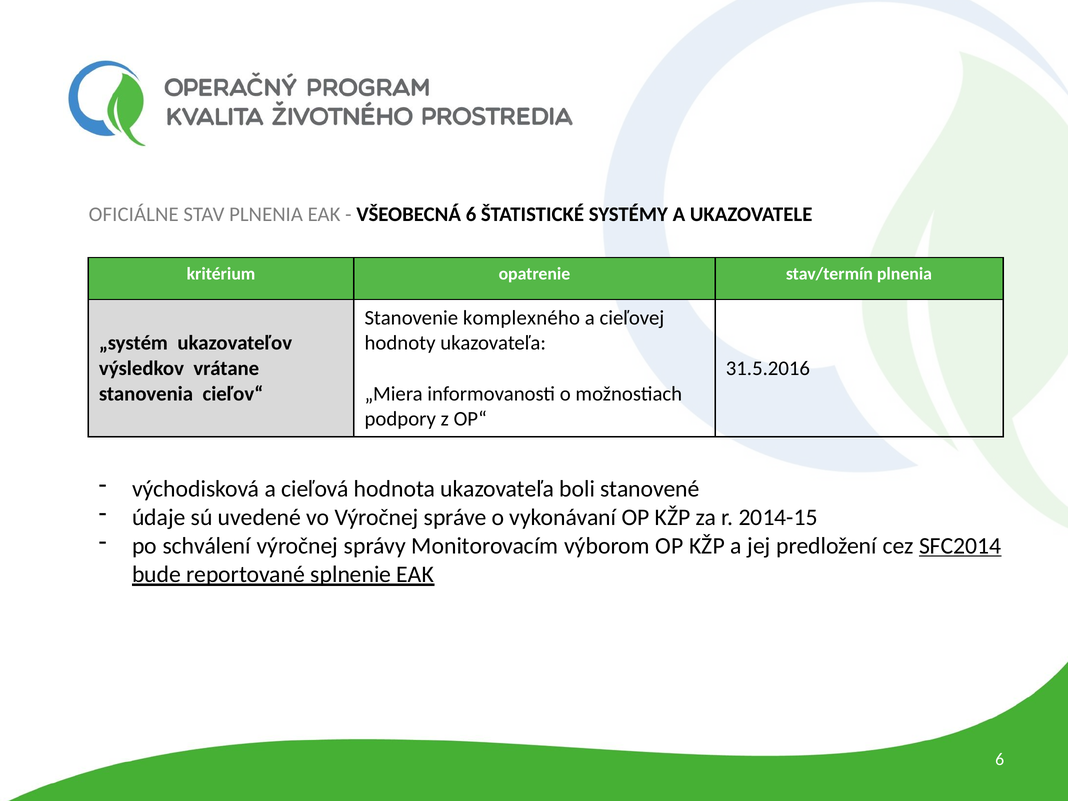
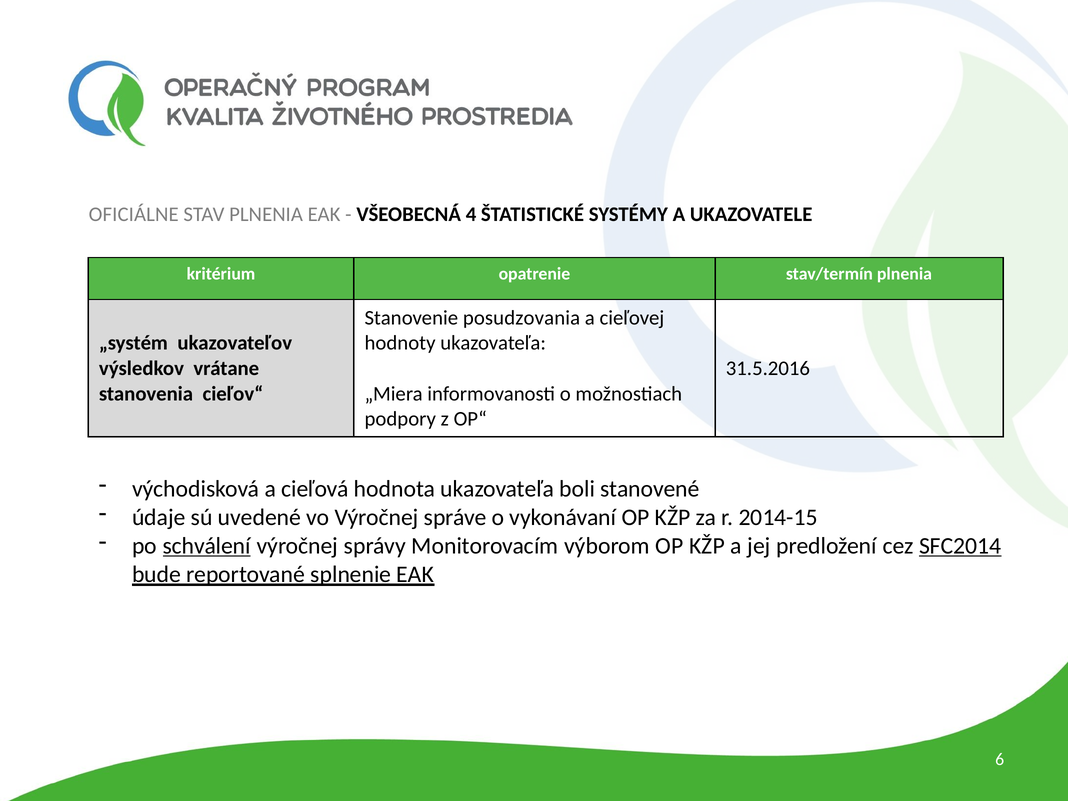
VŠEOBECNÁ 6: 6 -> 4
komplexného: komplexného -> posudzovania
schválení underline: none -> present
